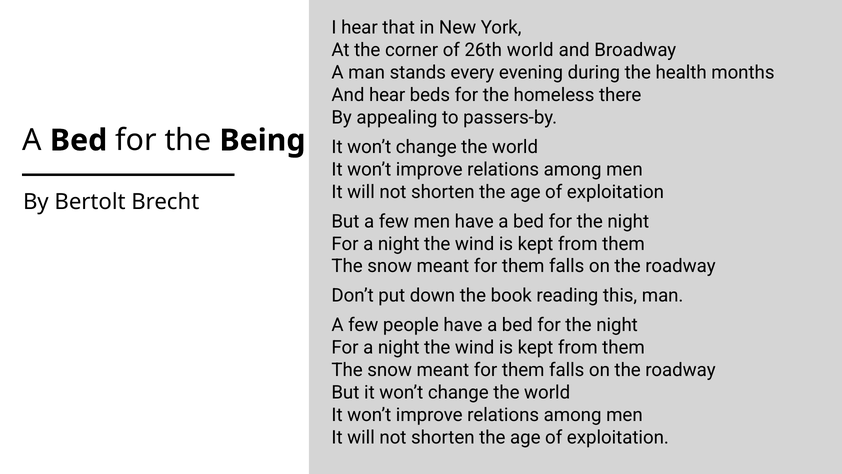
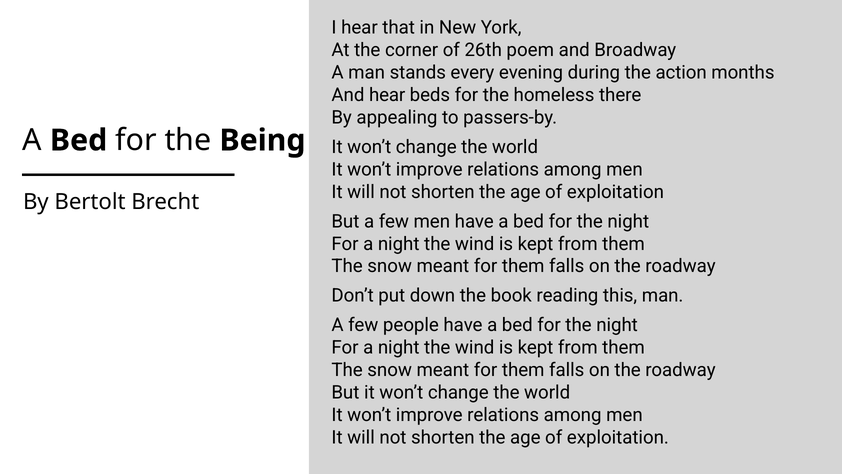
26th world: world -> poem
health: health -> action
